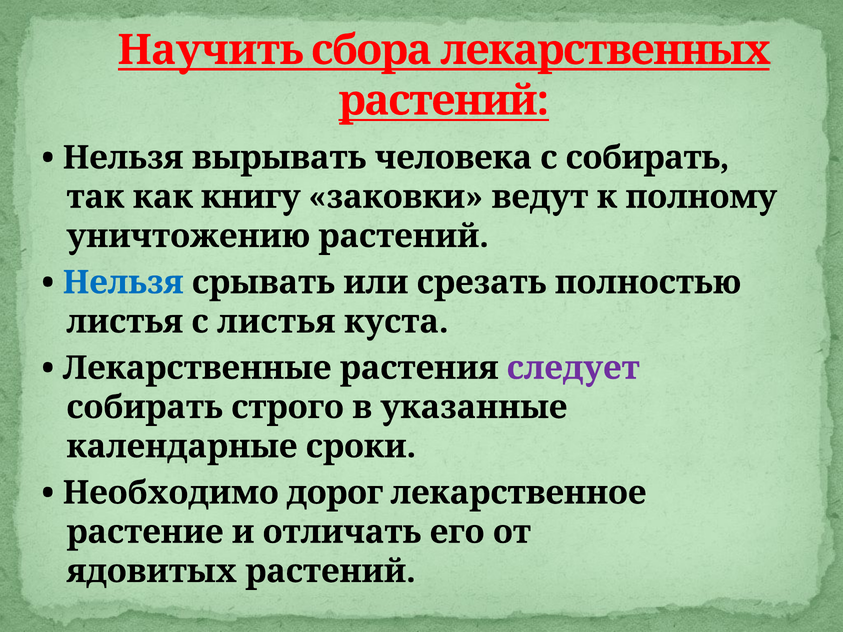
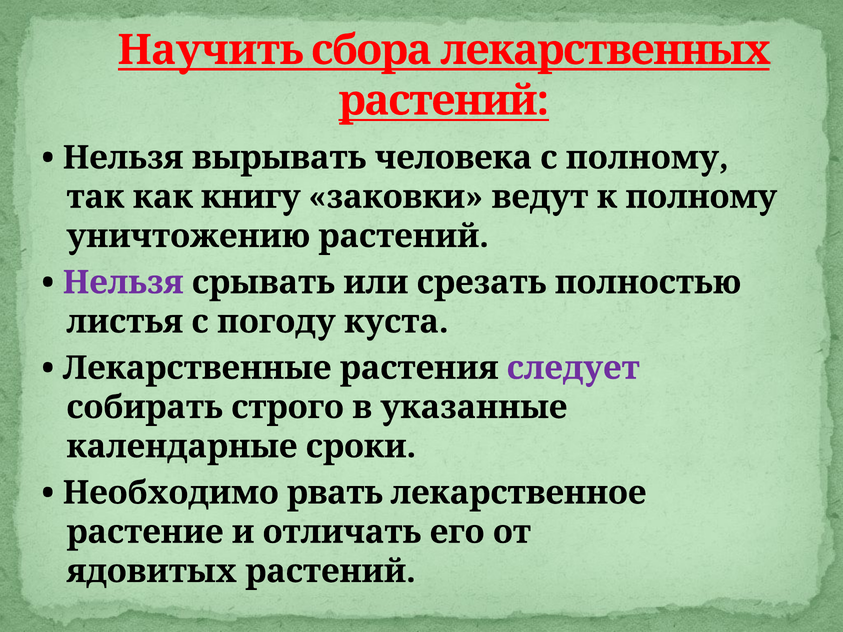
с собирать: собирать -> полному
Нельзя at (123, 283) colour: blue -> purple
с листья: листья -> погоду
дорог: дорог -> рвать
